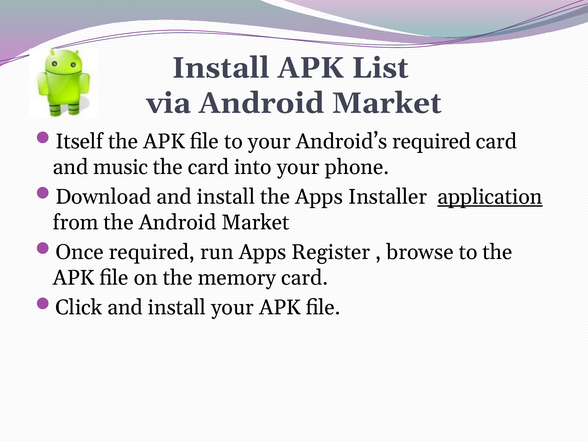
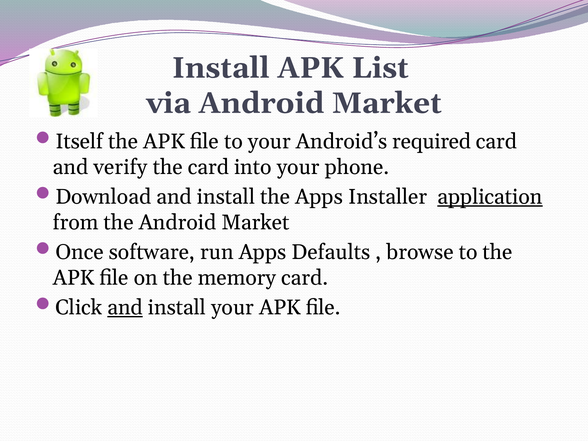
music: music -> verify
Once required: required -> software
Register: Register -> Defaults
and at (125, 308) underline: none -> present
